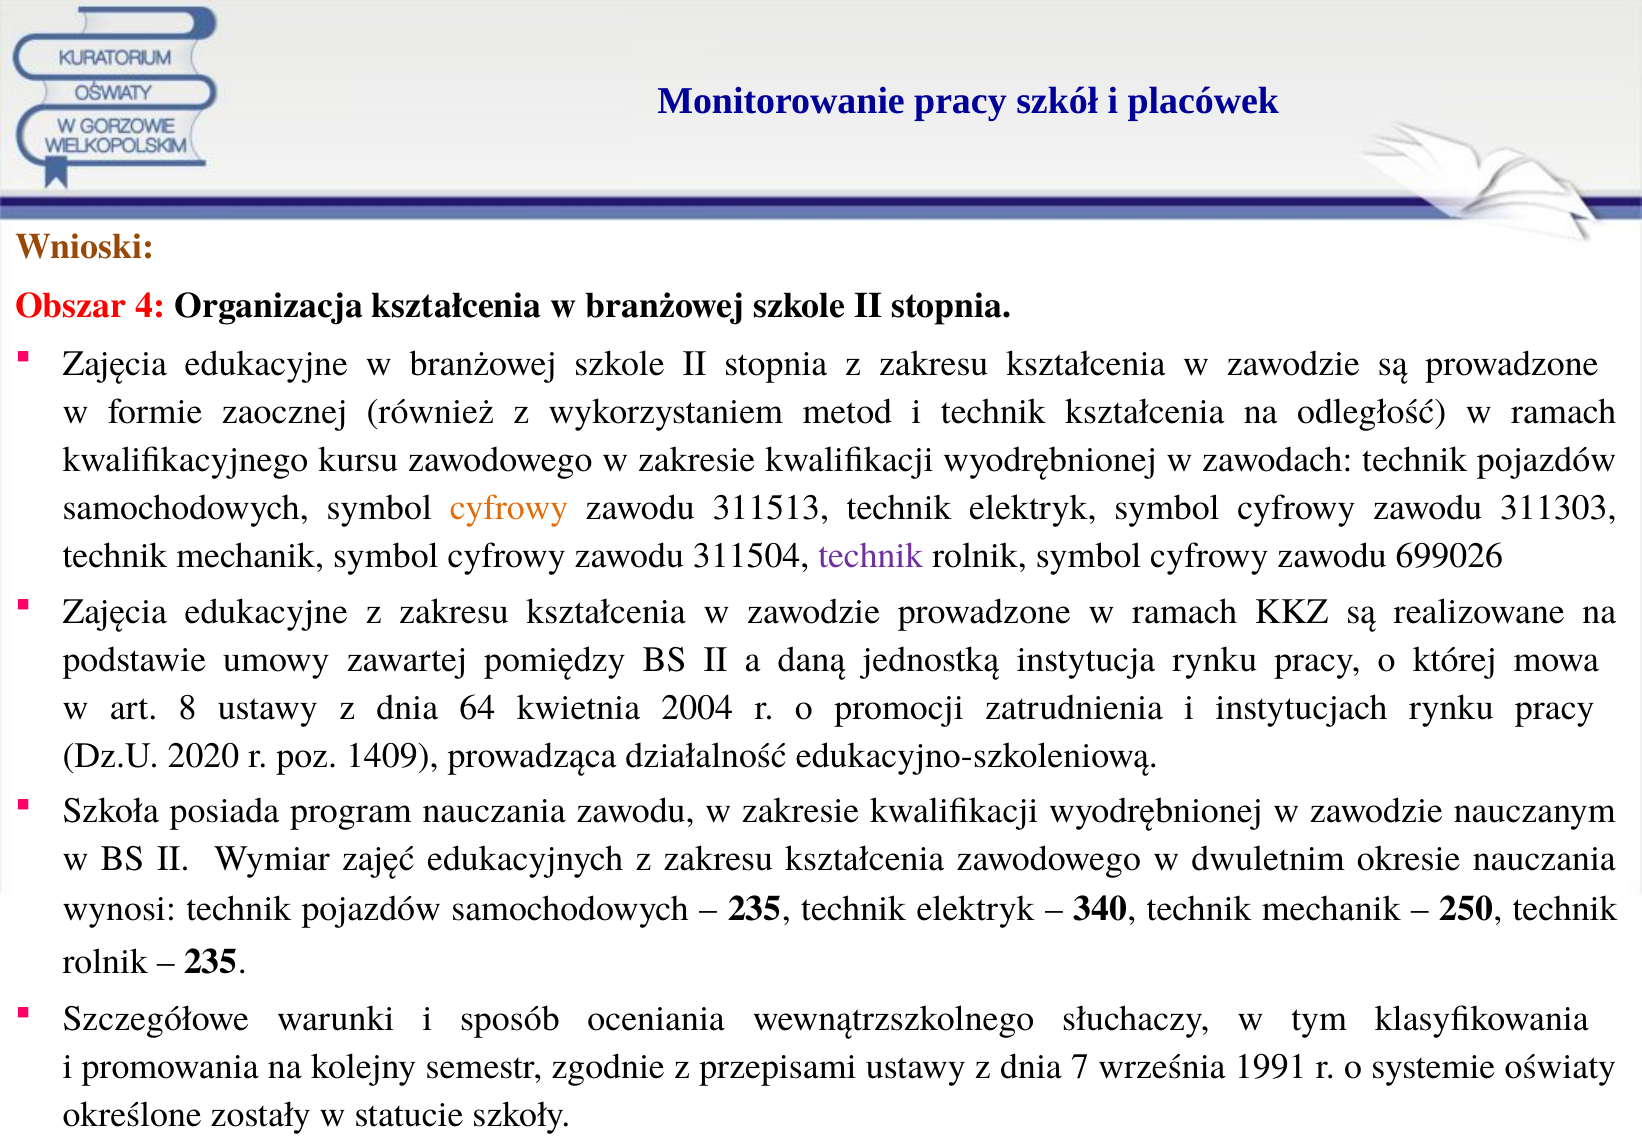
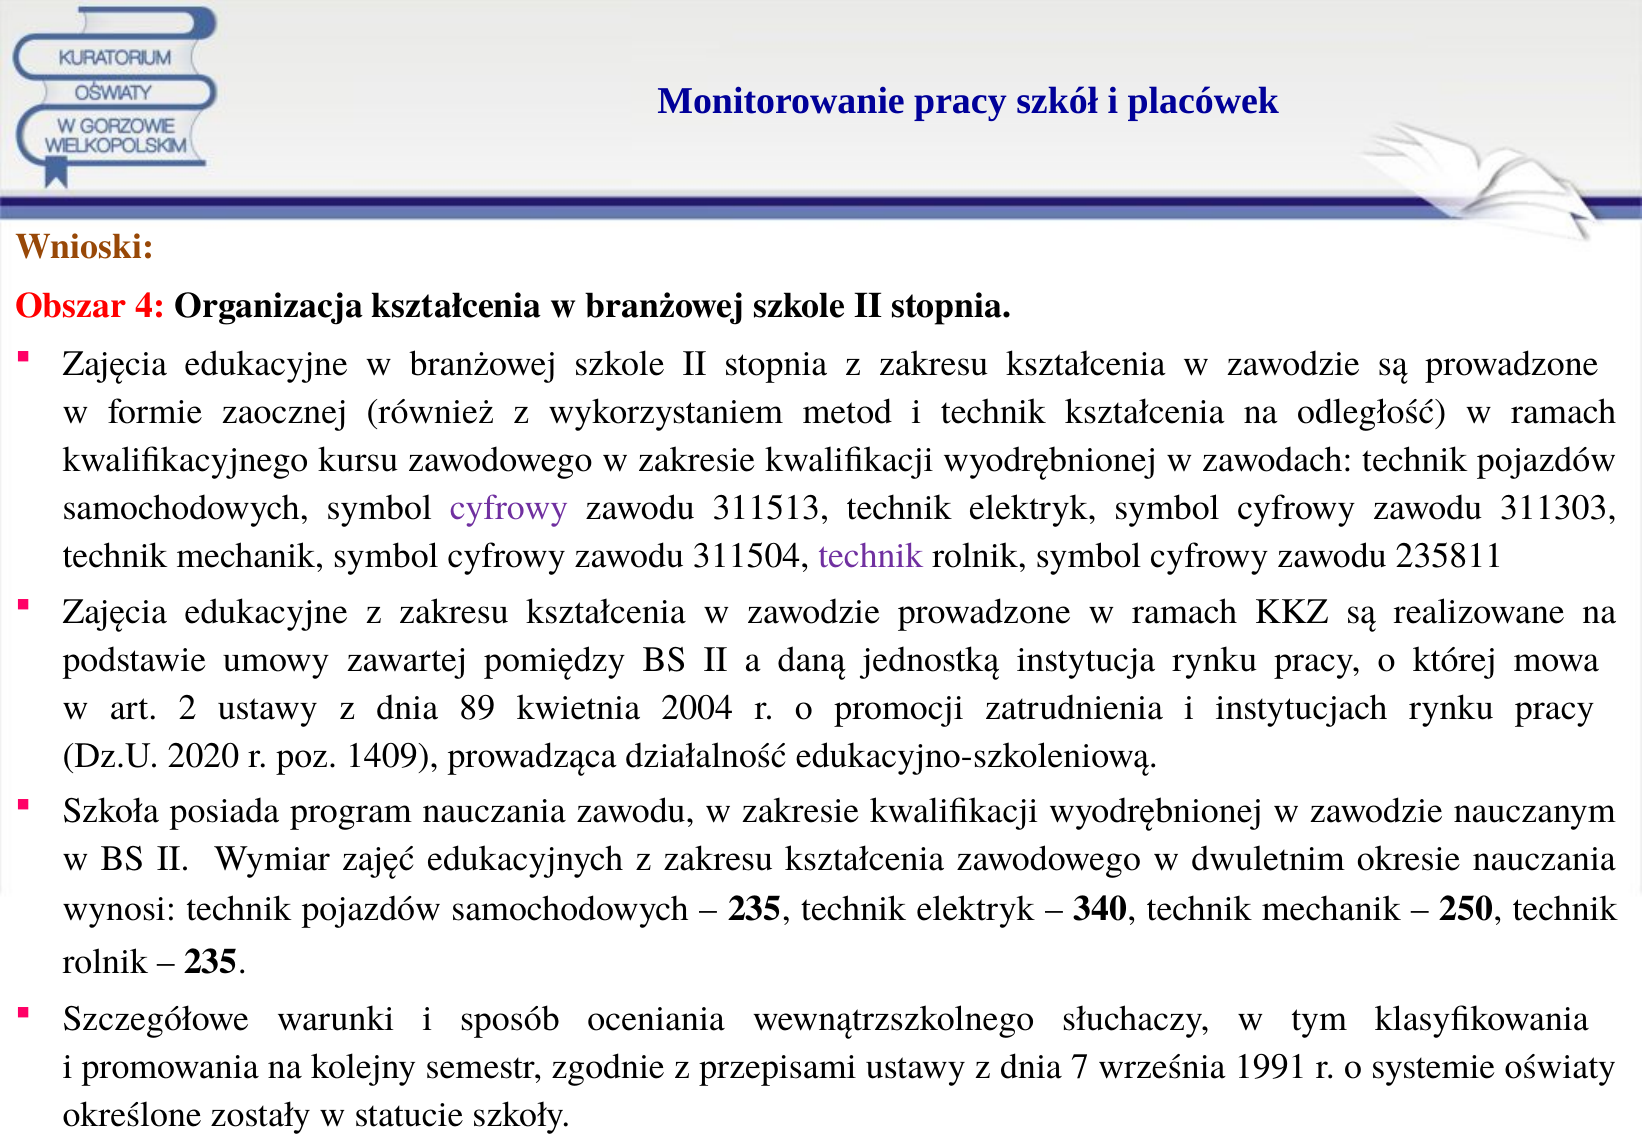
cyfrowy at (509, 508) colour: orange -> purple
699026: 699026 -> 235811
8: 8 -> 2
64: 64 -> 89
